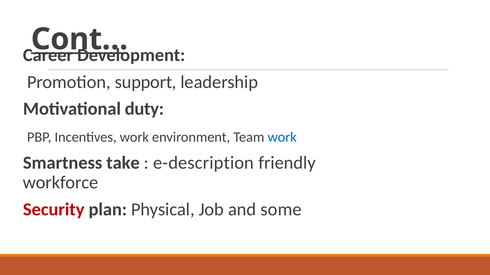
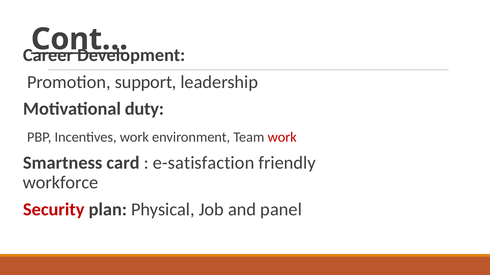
work at (282, 137) colour: blue -> red
take: take -> card
e-description: e-description -> e-satisfaction
some: some -> panel
